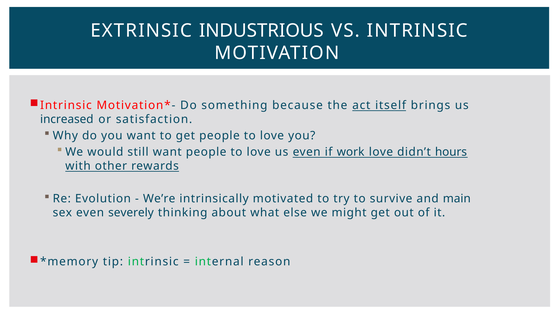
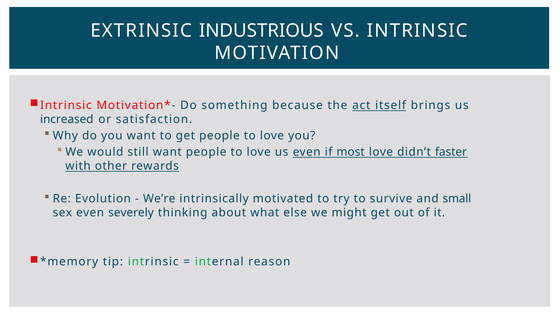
work: work -> most
hours: hours -> faster
main: main -> small
